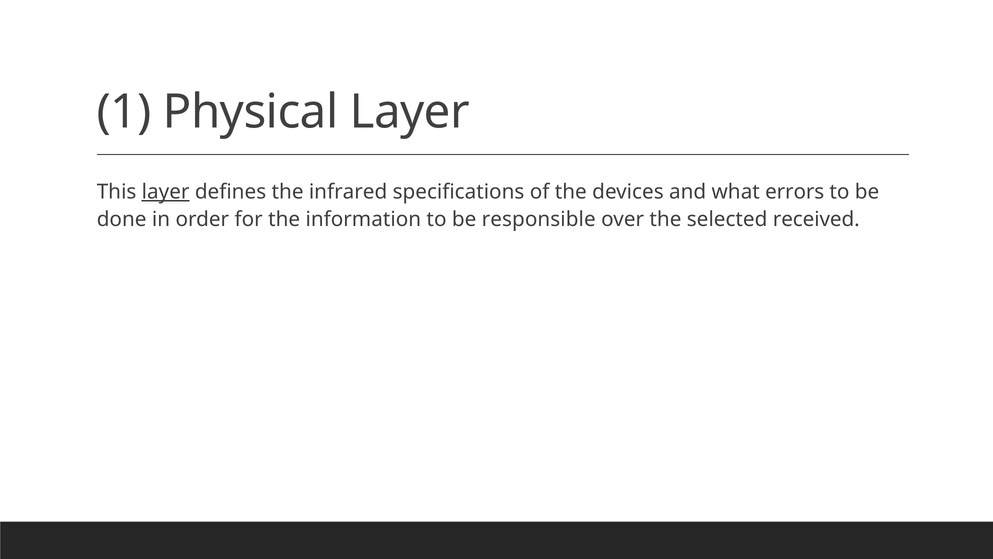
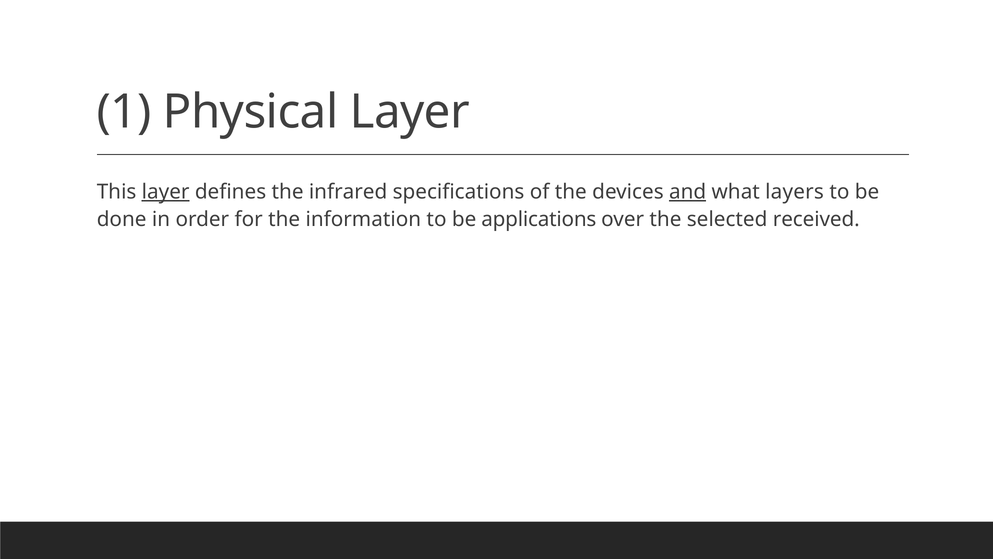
and underline: none -> present
errors: errors -> layers
responsible: responsible -> applications
